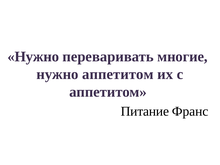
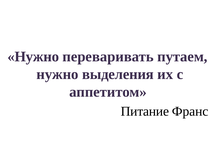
многие: многие -> путаем
нужно аппетитом: аппетитом -> выделения
